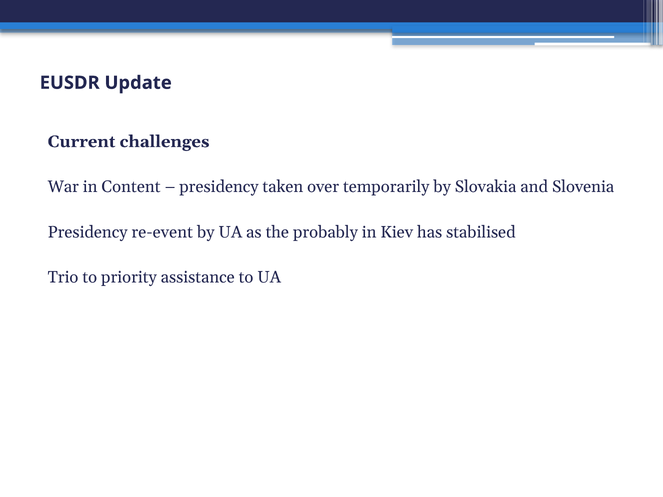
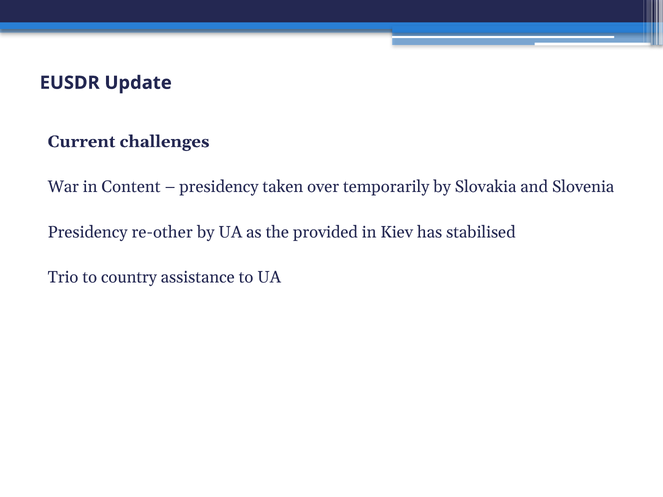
re-event: re-event -> re-other
probably: probably -> provided
priority: priority -> country
